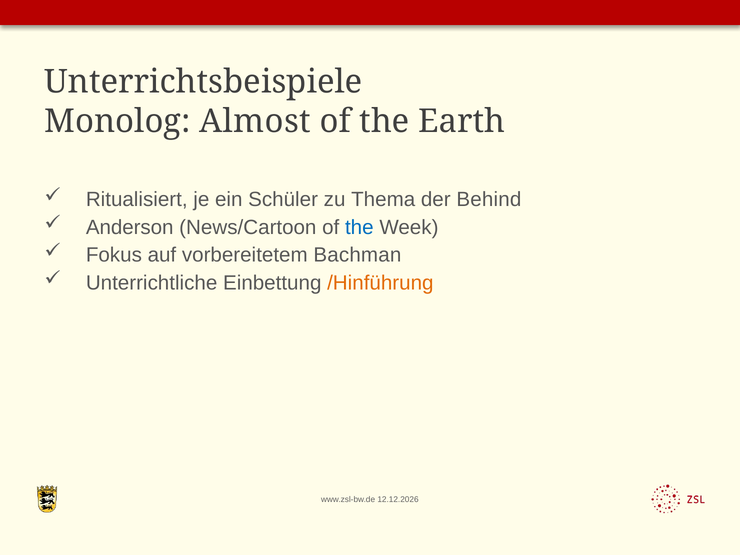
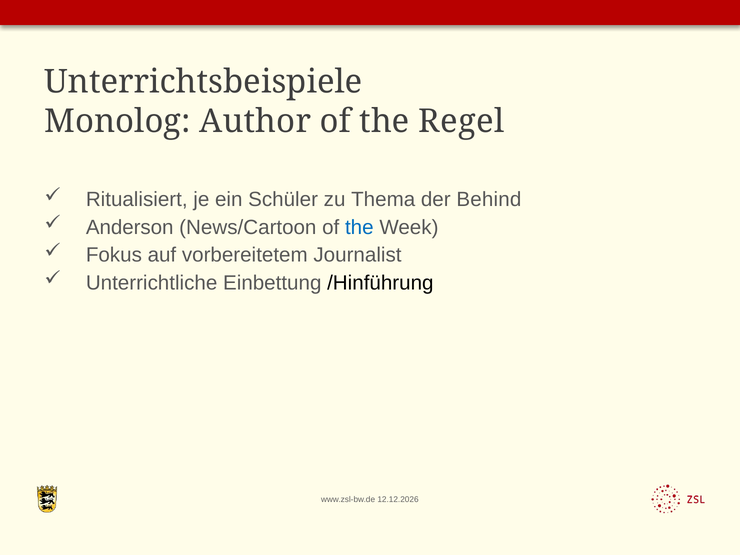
Almost: Almost -> Author
Earth: Earth -> Regel
Bachman: Bachman -> Journalist
/Hinführung colour: orange -> black
